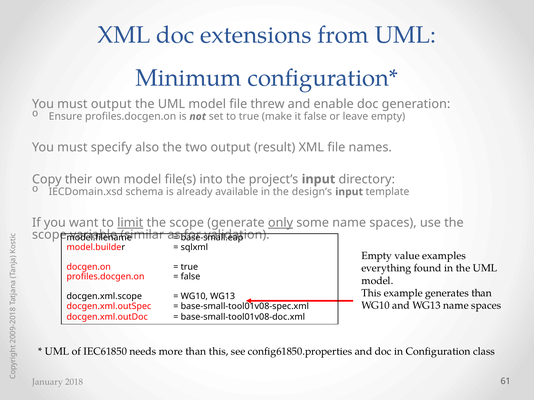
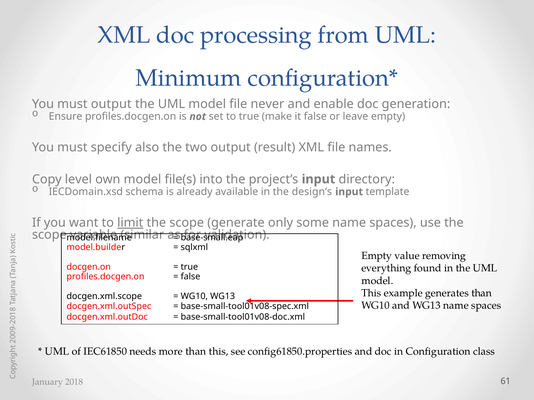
extensions: extensions -> processing
threw: threw -> never
their: their -> level
only underline: present -> none
examples: examples -> removing
